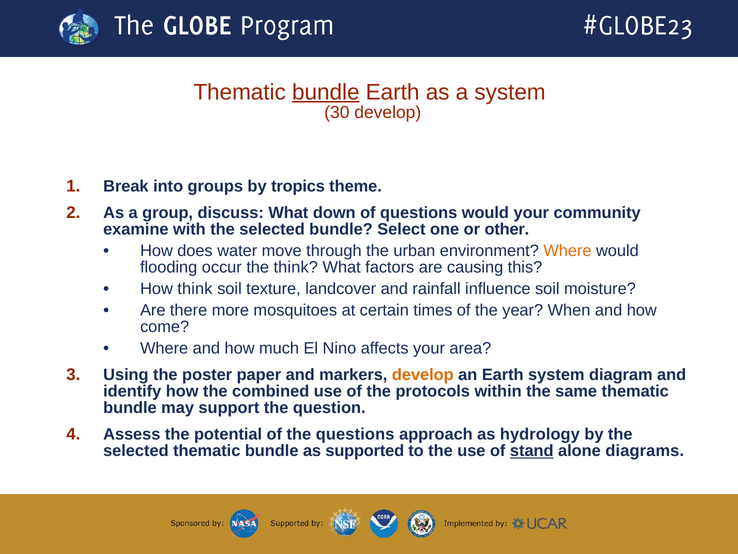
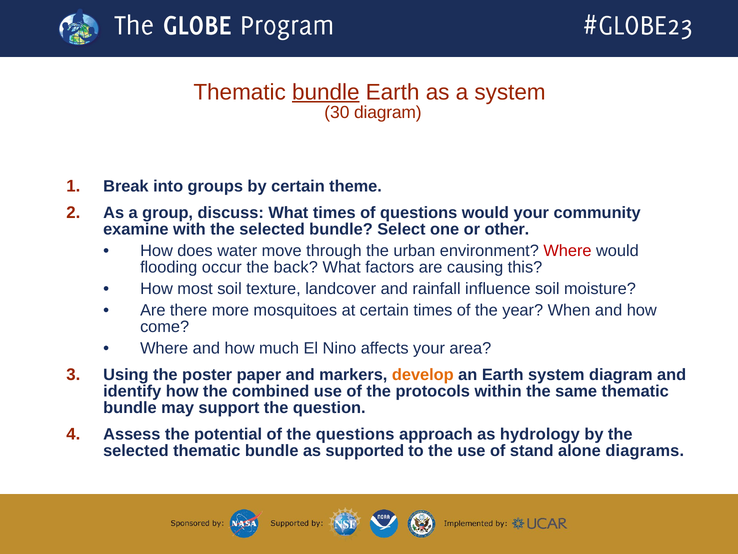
30 develop: develop -> diagram
by tropics: tropics -> certain
What down: down -> times
Where at (567, 251) colour: orange -> red
the think: think -> back
How think: think -> most
stand underline: present -> none
